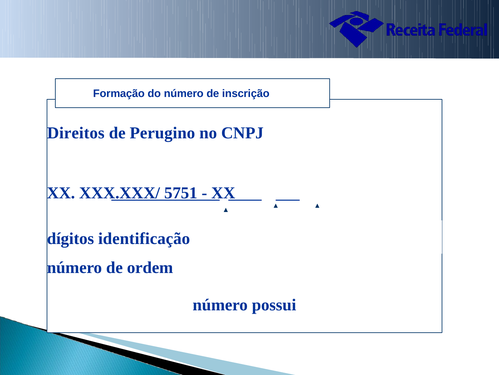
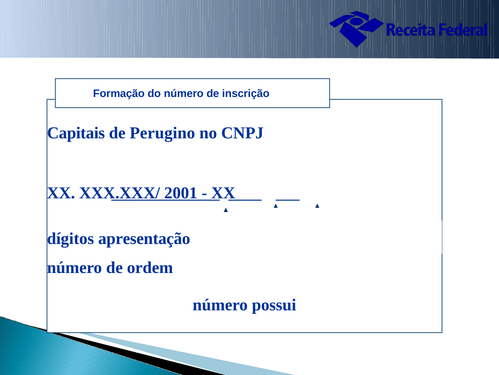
Direitos: Direitos -> Capitais
5751: 5751 -> 2001
identificação: identificação -> apresentação
